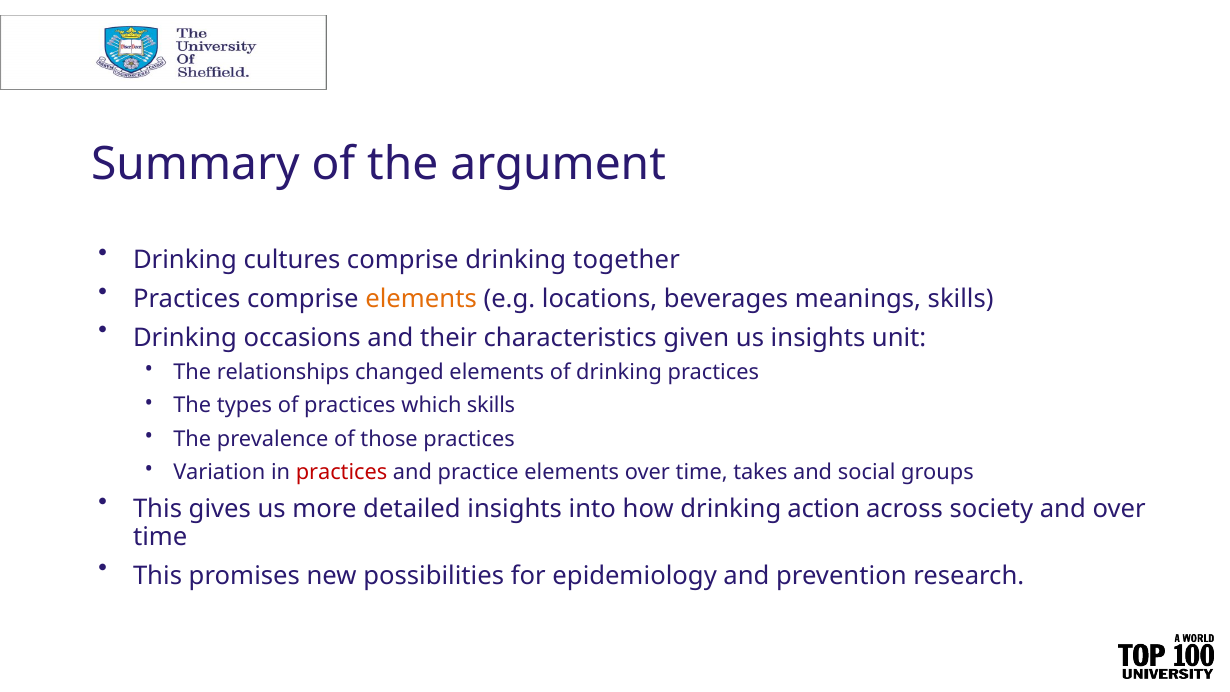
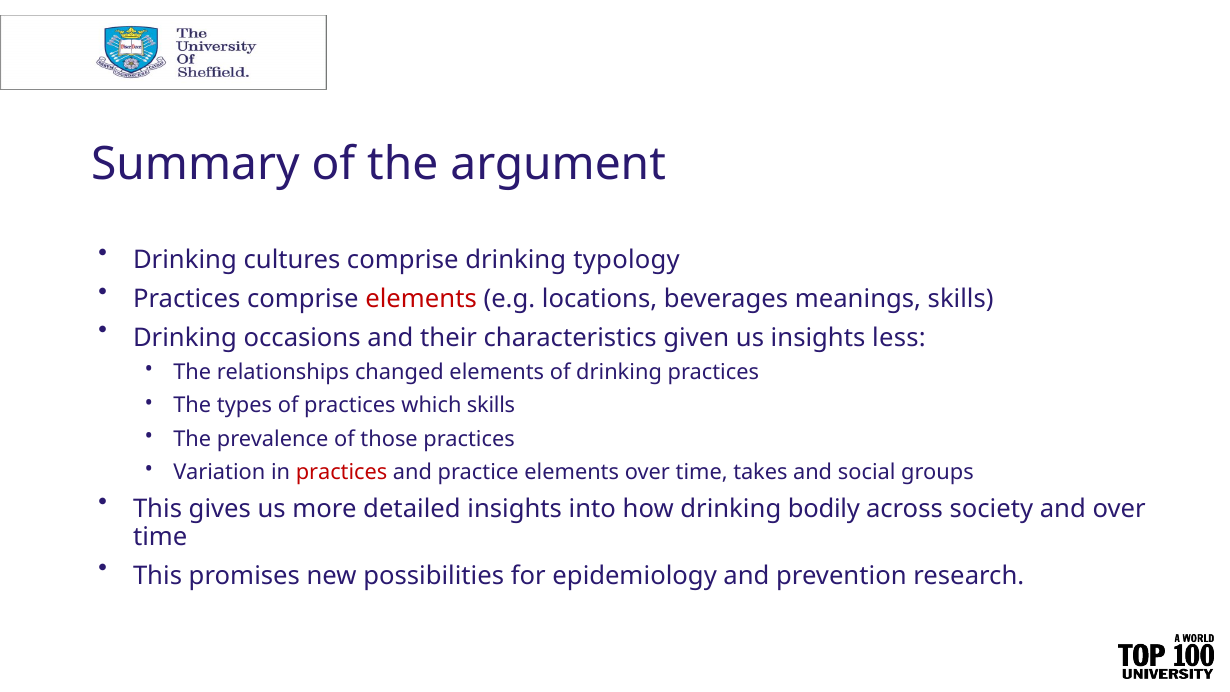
together: together -> typology
elements at (421, 299) colour: orange -> red
unit: unit -> less
action: action -> bodily
